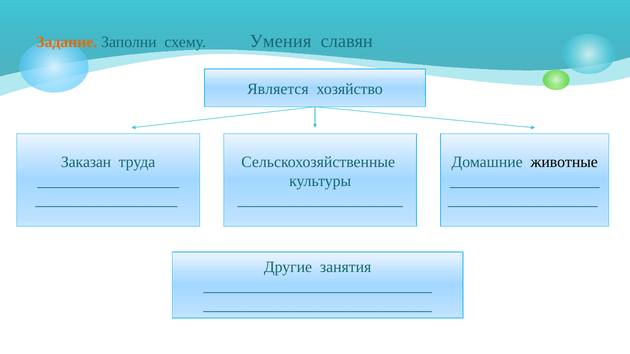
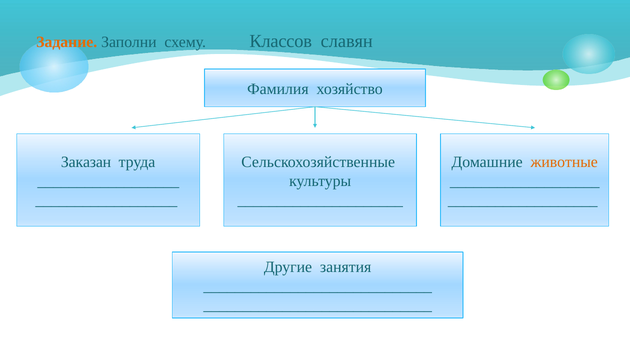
Умения: Умения -> Классов
Является: Является -> Фамилия
животные colour: black -> orange
